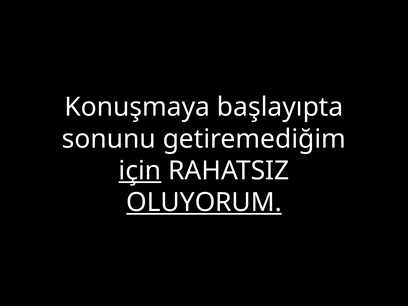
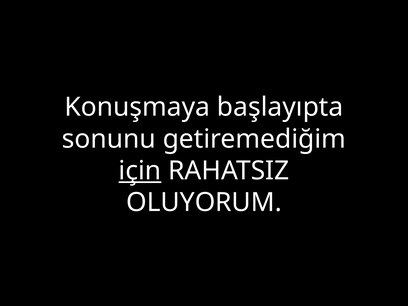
OLUYORUM underline: present -> none
